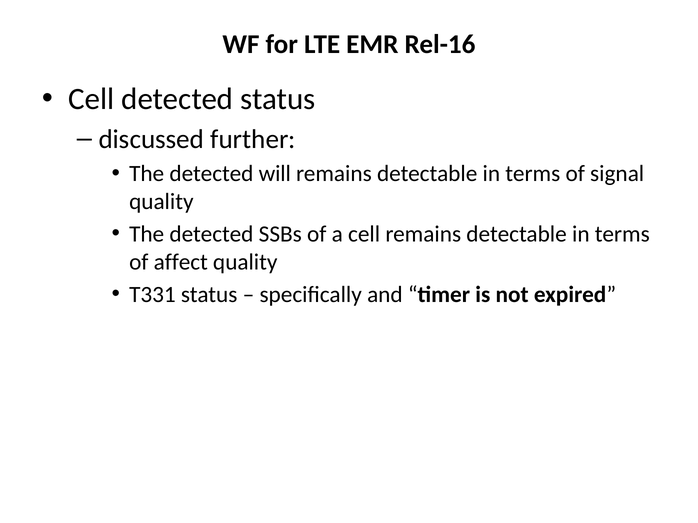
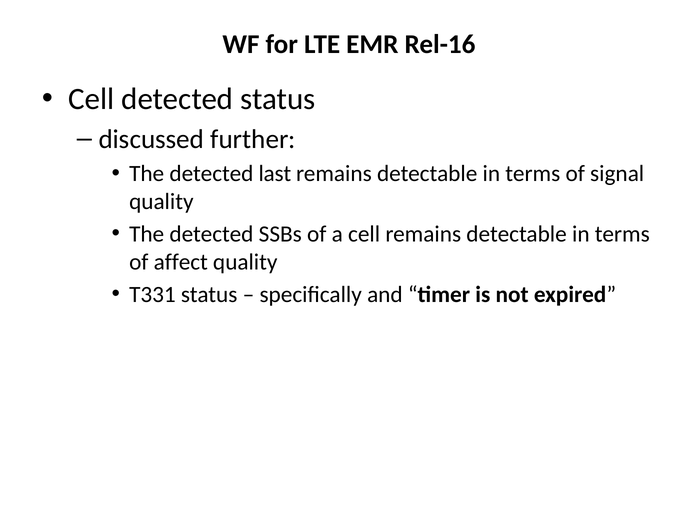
will: will -> last
